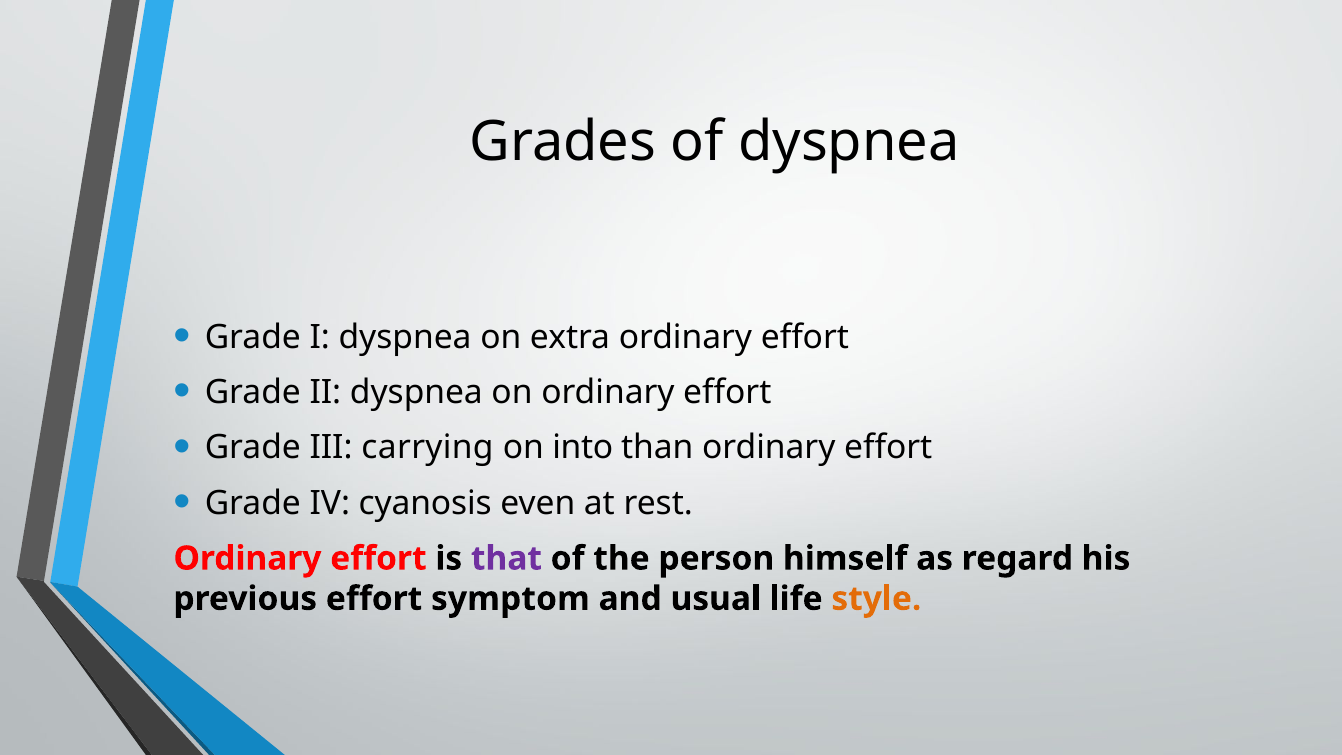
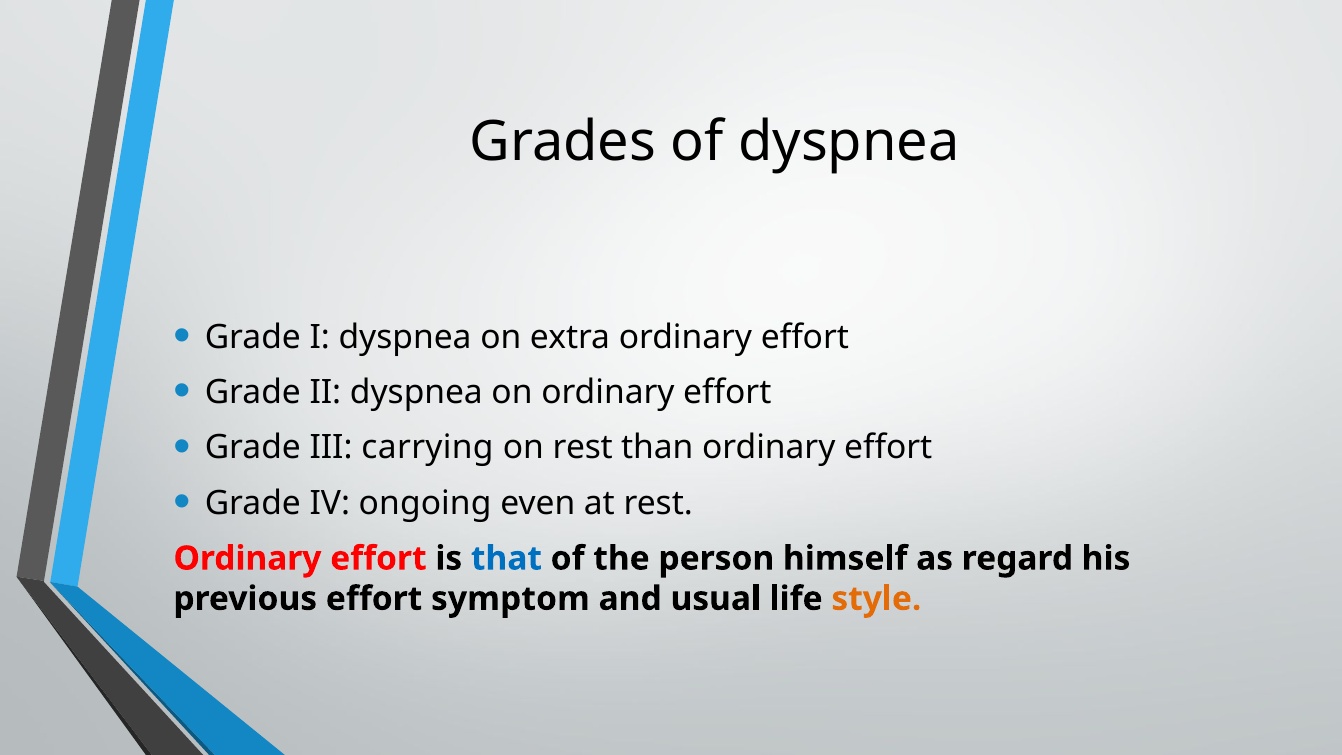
on into: into -> rest
cyanosis: cyanosis -> ongoing
that colour: purple -> blue
